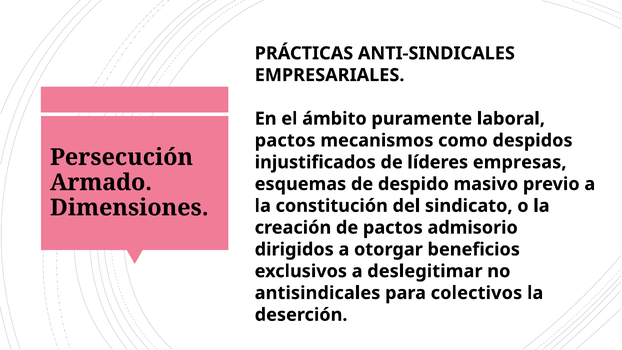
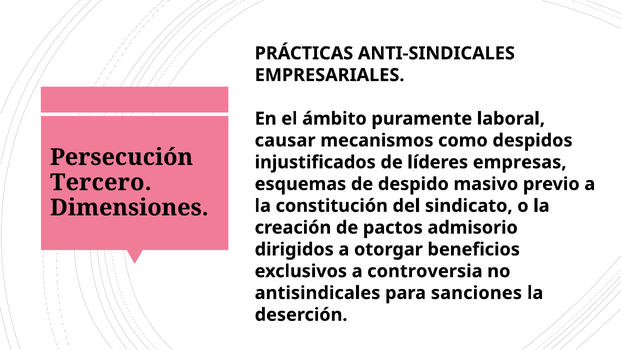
pactos at (285, 140): pactos -> causar
Armado: Armado -> Tercero
deslegitimar: deslegitimar -> controversia
colectivos: colectivos -> sanciones
